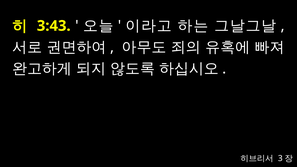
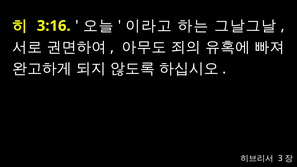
3:43: 3:43 -> 3:16
